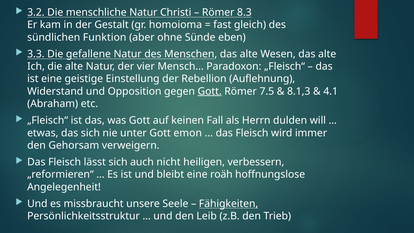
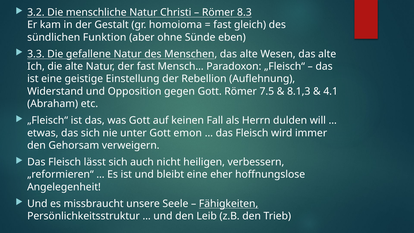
der vier: vier -> fast
Gott at (210, 91) underline: present -> none
roäh: roäh -> eher
